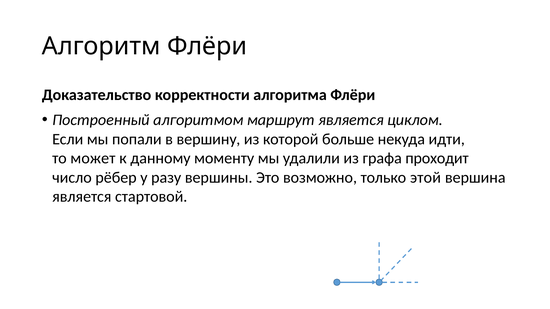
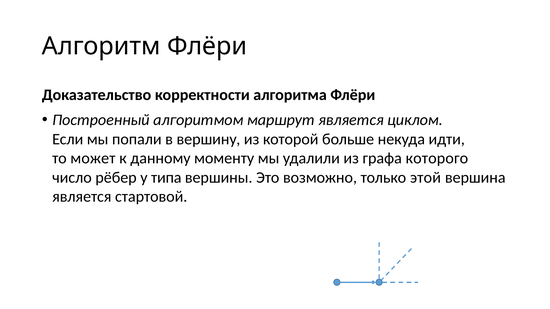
проходит: проходит -> которого
разу: разу -> типа
